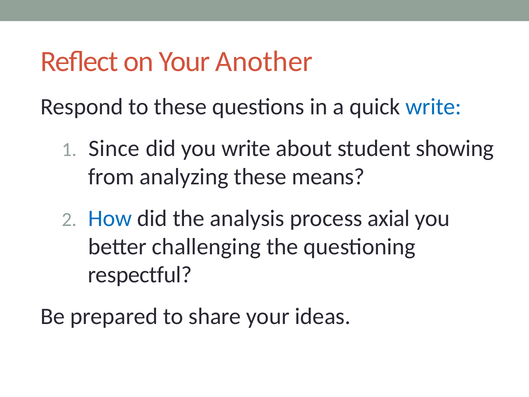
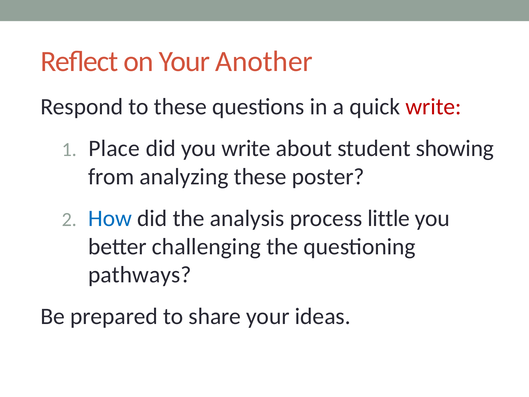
write at (433, 107) colour: blue -> red
Since: Since -> Place
means: means -> poster
axial: axial -> little
respectful: respectful -> pathways
